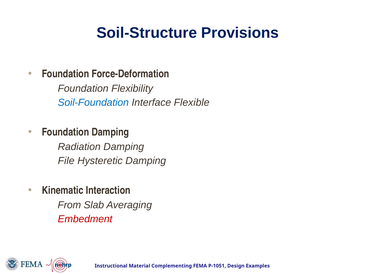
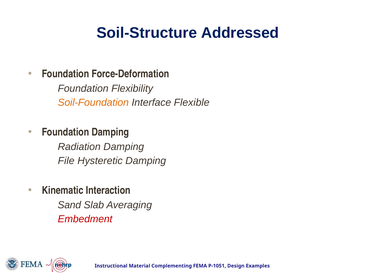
Provisions: Provisions -> Addressed
Soil-Foundation colour: blue -> orange
From: From -> Sand
